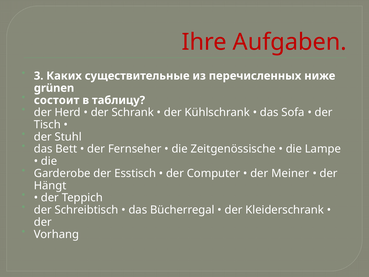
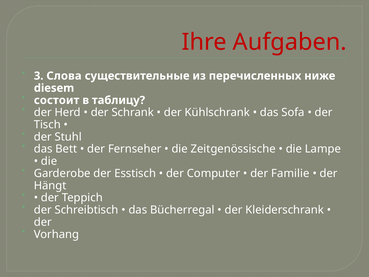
Каких: Каких -> Слова
grünen: grünen -> diesem
Meiner: Meiner -> Familie
